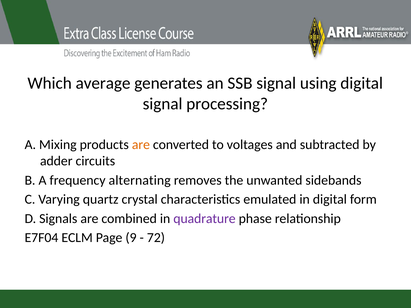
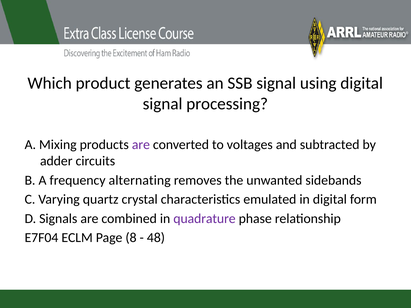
average: average -> product
are at (141, 145) colour: orange -> purple
9: 9 -> 8
72: 72 -> 48
